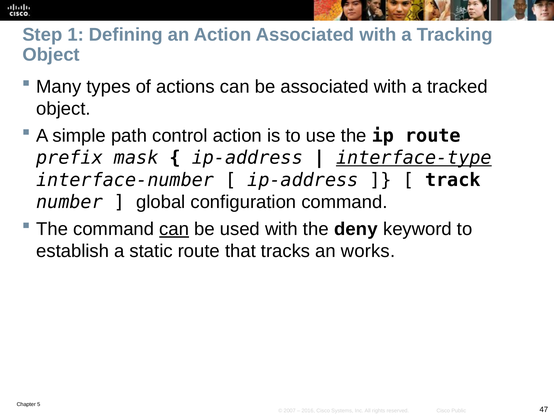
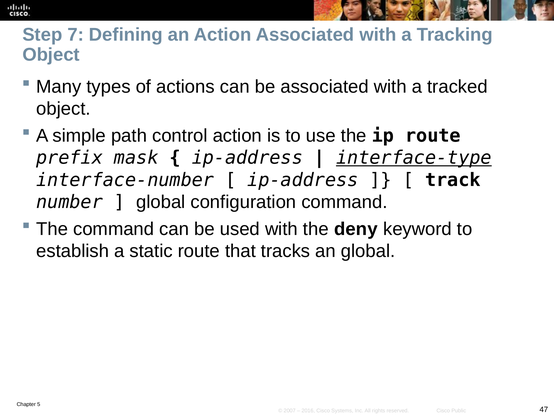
1: 1 -> 7
can at (174, 229) underline: present -> none
an works: works -> global
